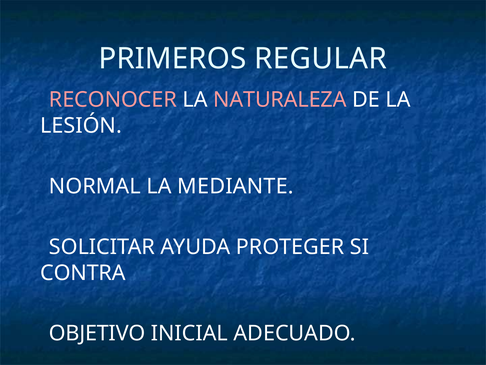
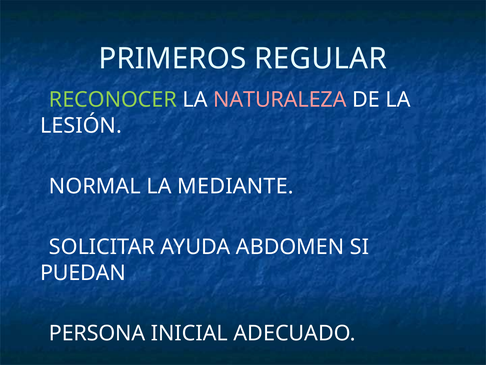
RECONOCER colour: pink -> light green
PROTEGER: PROTEGER -> ABDOMEN
CONTRA: CONTRA -> PUEDAN
OBJETIVO: OBJETIVO -> PERSONA
